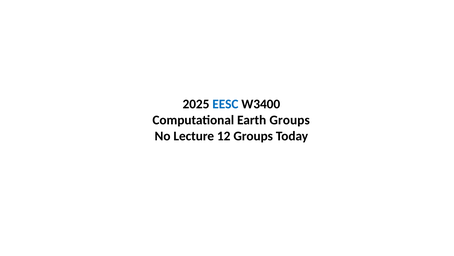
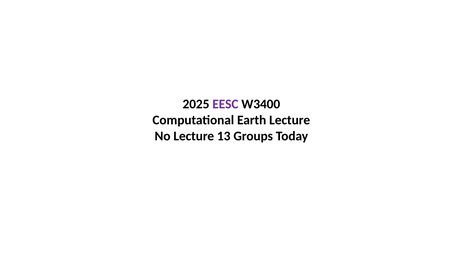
EESC colour: blue -> purple
Earth Groups: Groups -> Lecture
12: 12 -> 13
